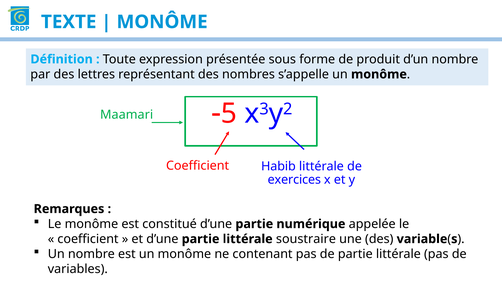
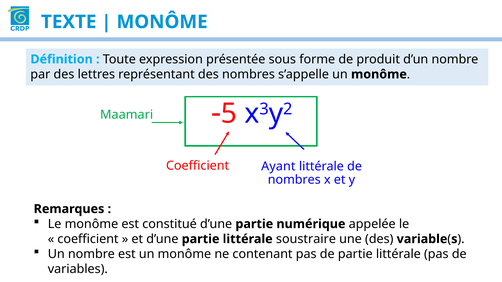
Habib: Habib -> Ayant
exercices at (294, 180): exercices -> nombres
